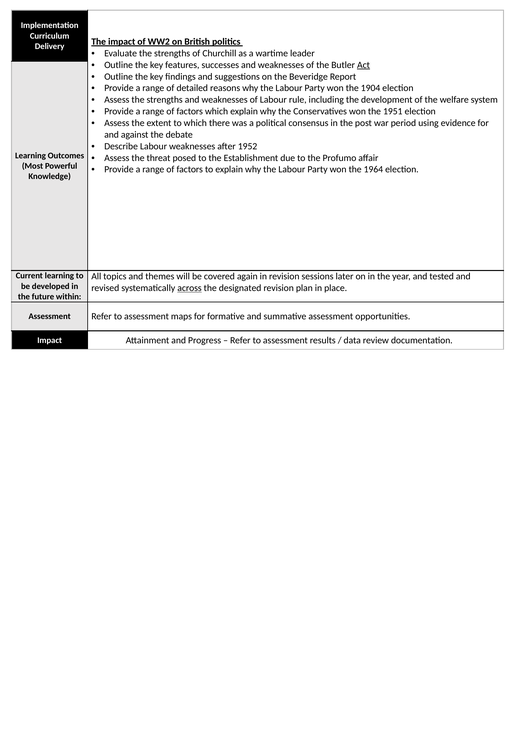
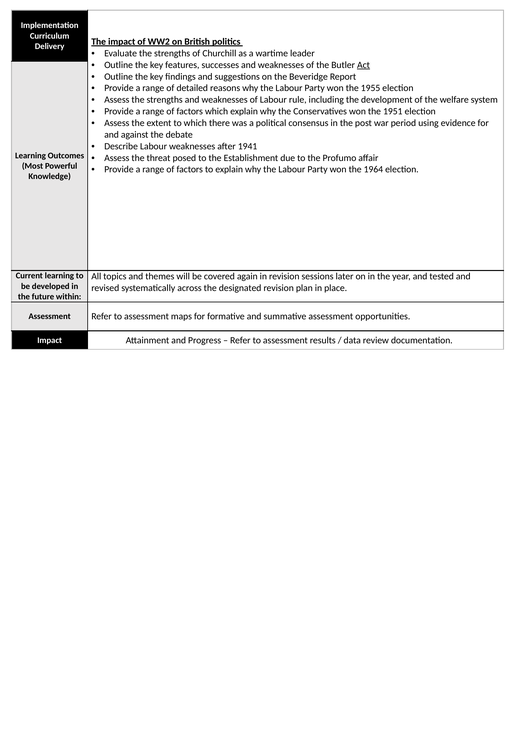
1904: 1904 -> 1955
1952: 1952 -> 1941
across underline: present -> none
